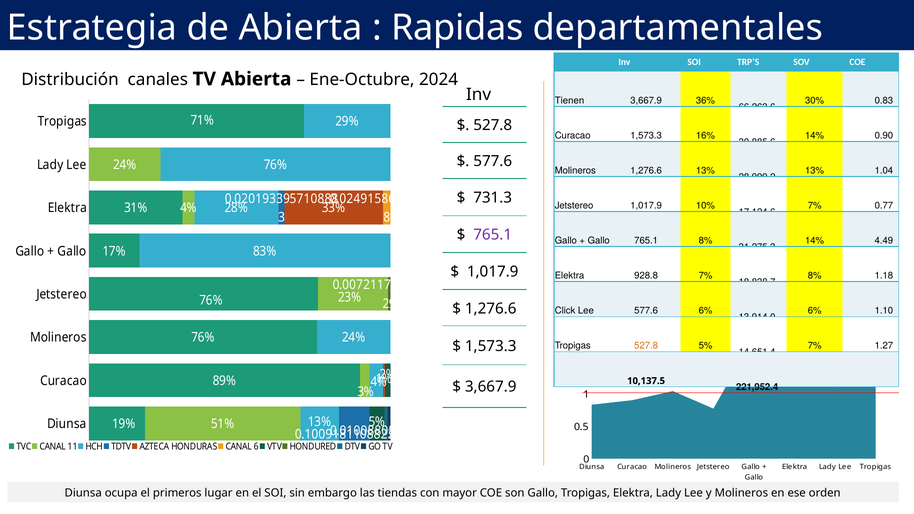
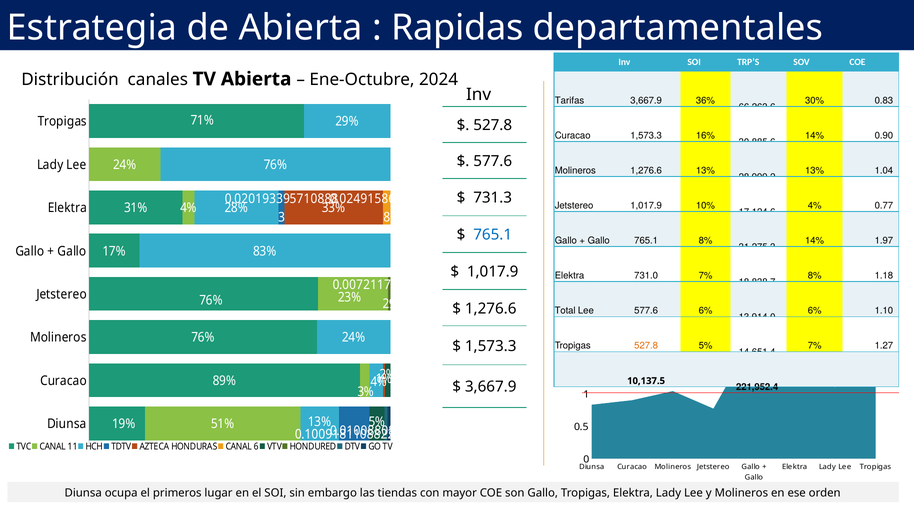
Tienen: Tienen -> Tarifas
7% at (815, 206): 7% -> 4%
765.1 at (493, 235) colour: purple -> blue
4.49: 4.49 -> 1.97
928.8: 928.8 -> 731.0
Click: Click -> Total
